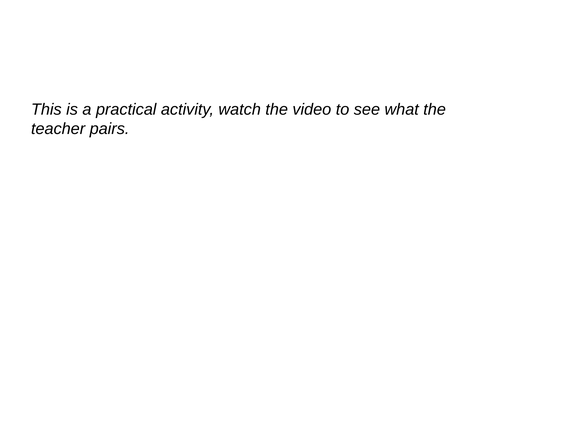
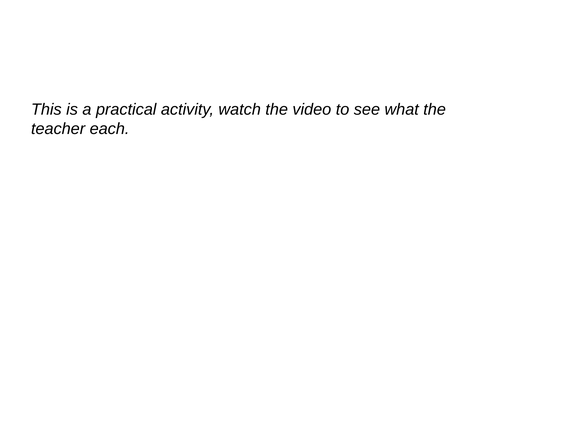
pairs: pairs -> each
